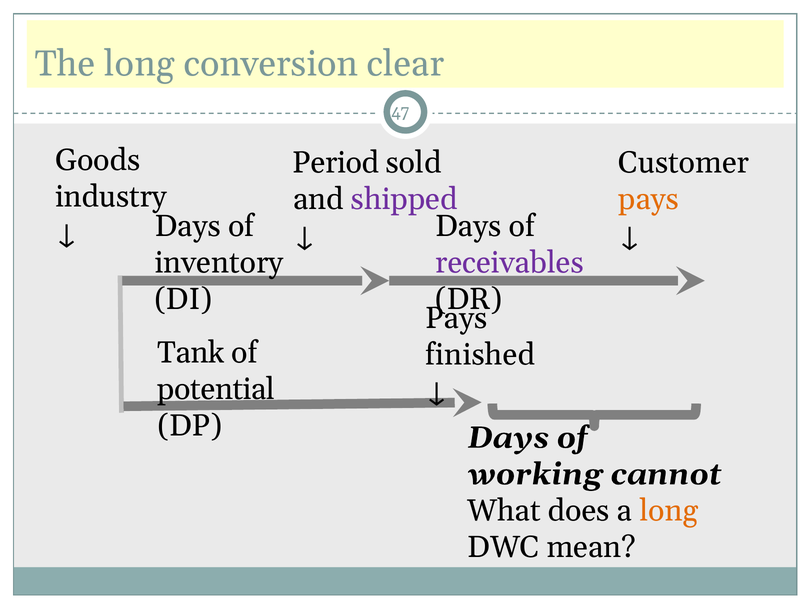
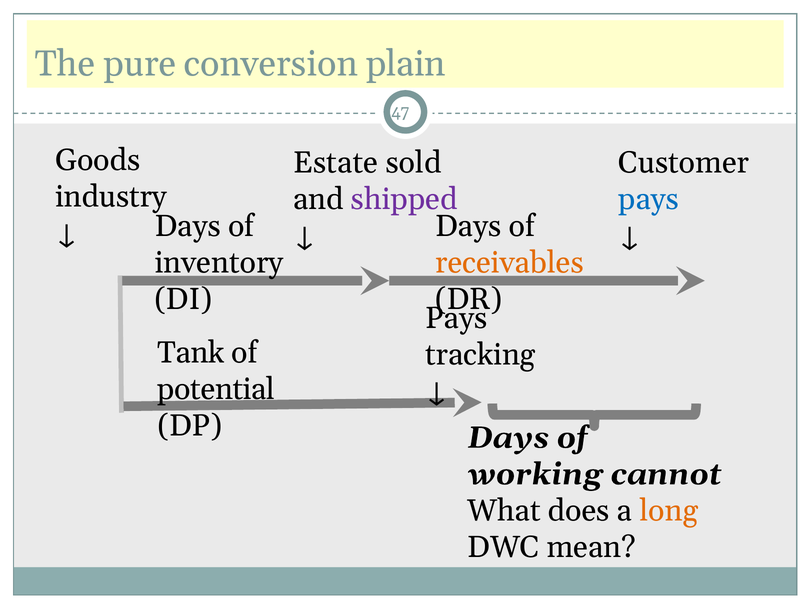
The long: long -> pure
clear: clear -> plain
Period: Period -> Estate
pays at (649, 199) colour: orange -> blue
receivables colour: purple -> orange
finished: finished -> tracking
